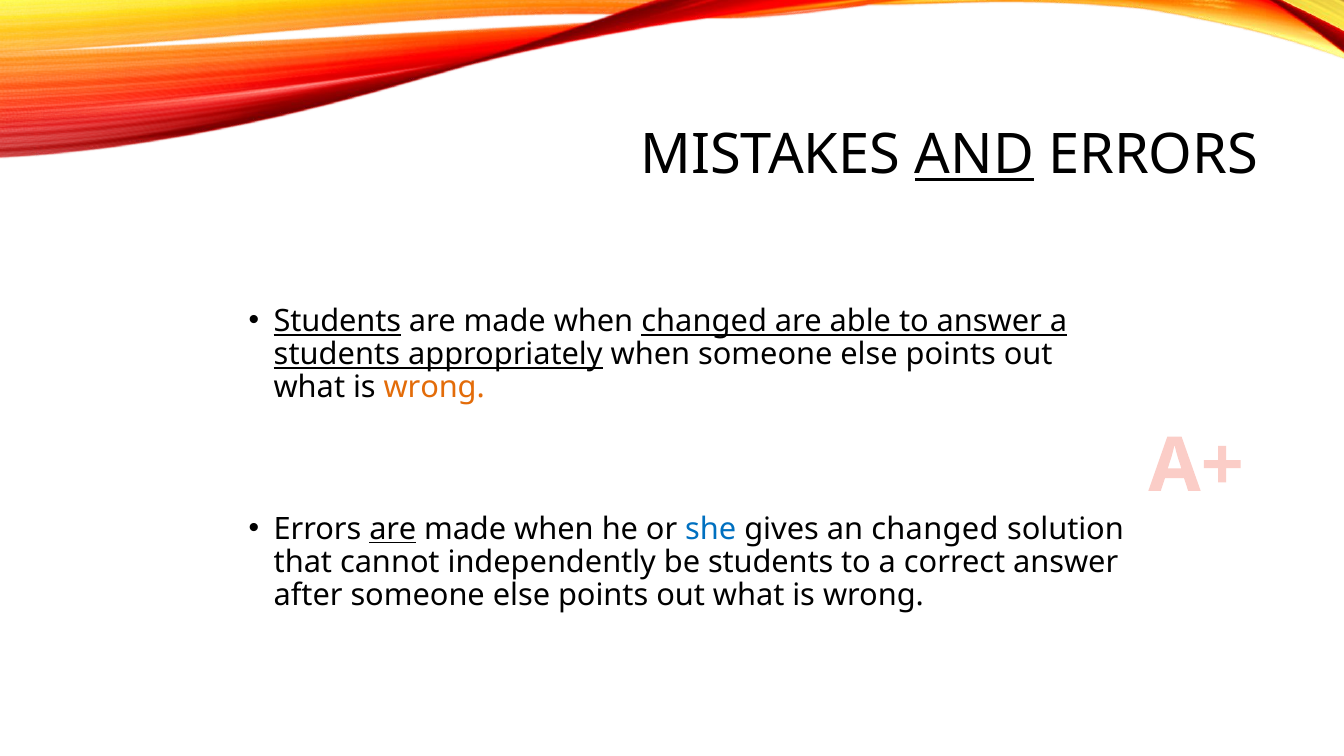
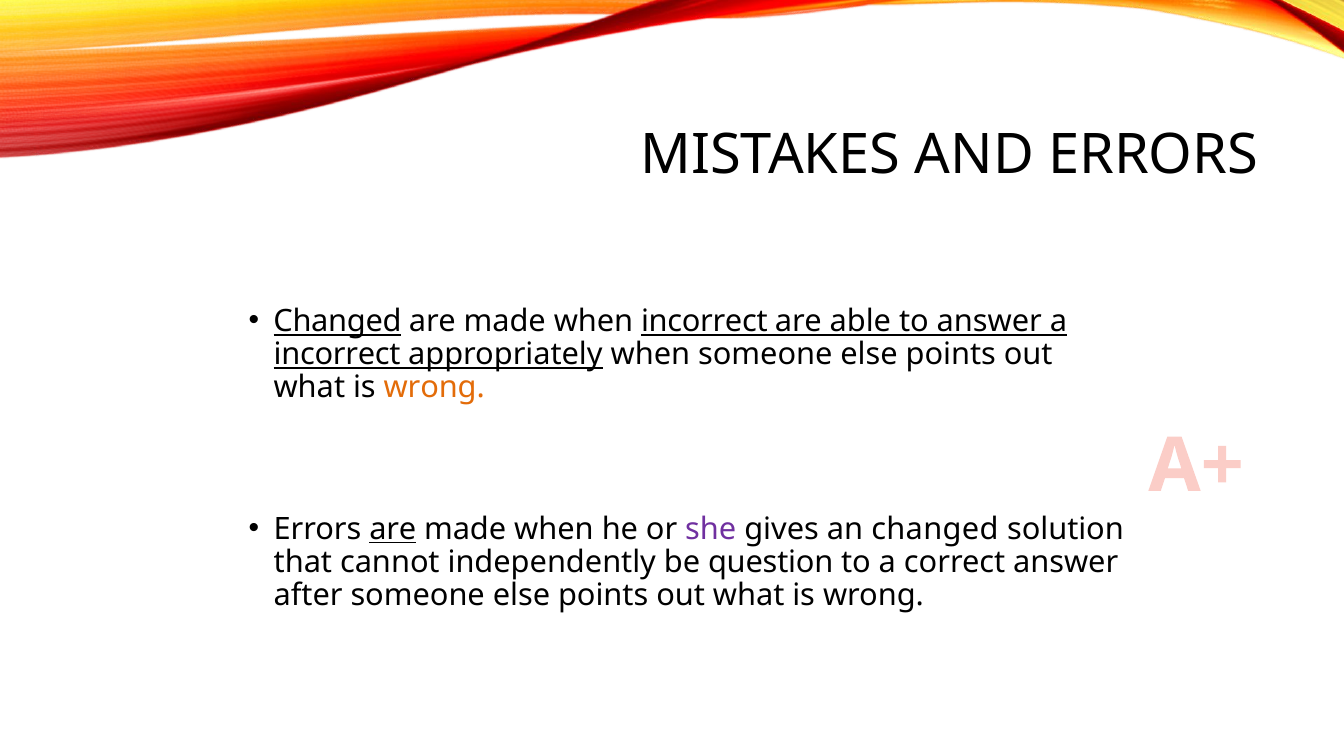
AND underline: present -> none
Students at (337, 321): Students -> Changed
when changed: changed -> incorrect
students at (337, 354): students -> incorrect
she colour: blue -> purple
be students: students -> question
